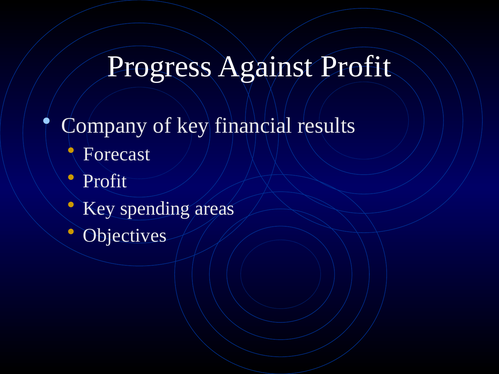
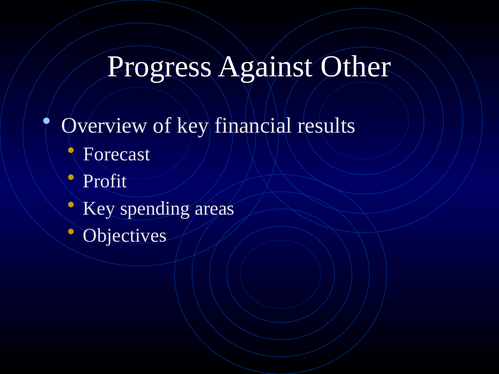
Against Profit: Profit -> Other
Company: Company -> Overview
